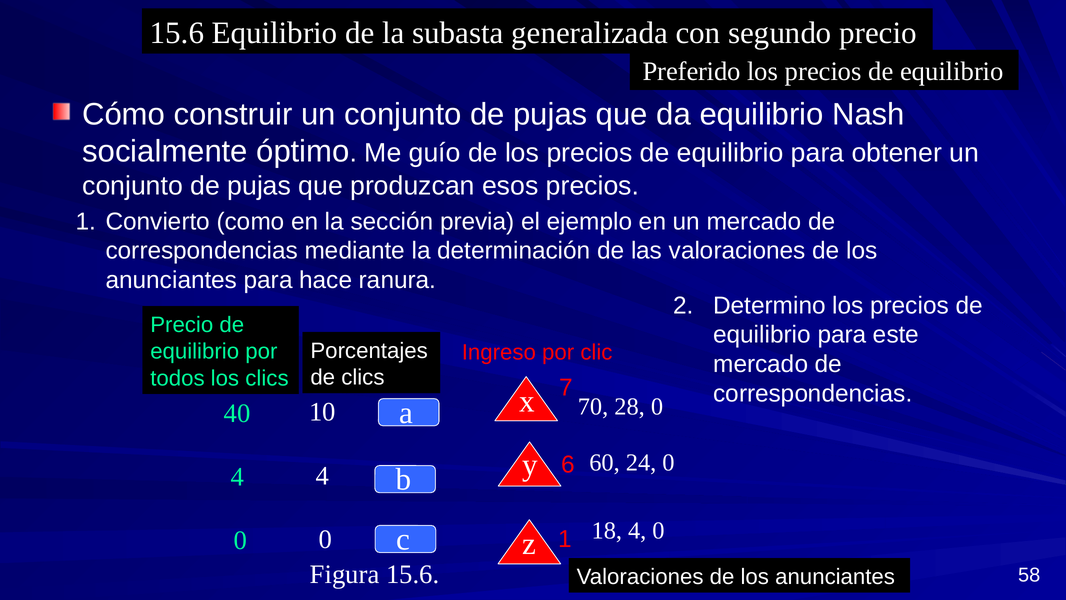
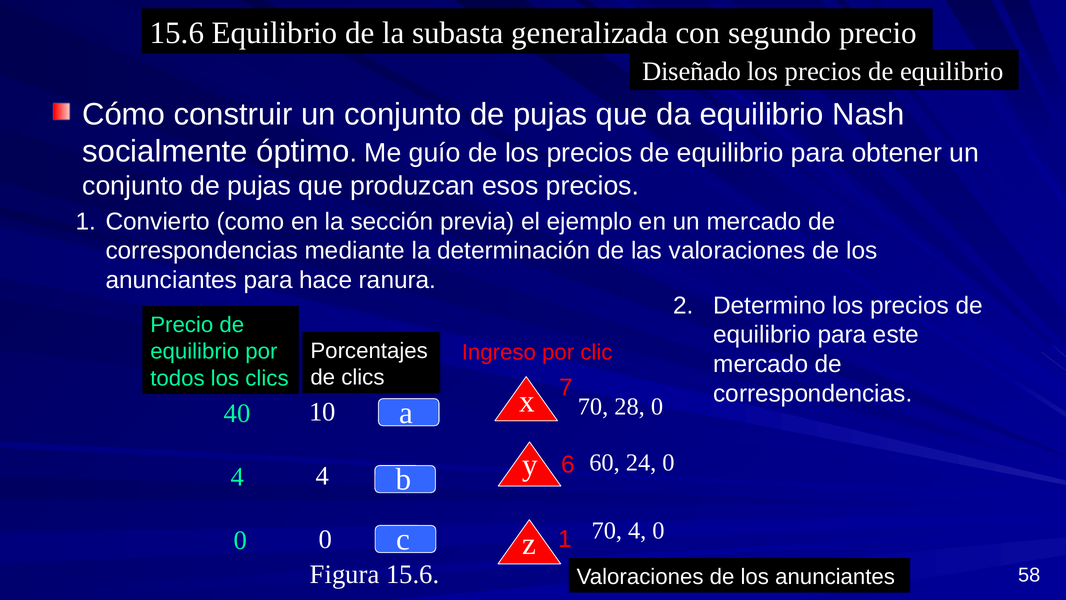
Preferido: Preferido -> Diseñado
18 at (607, 530): 18 -> 70
